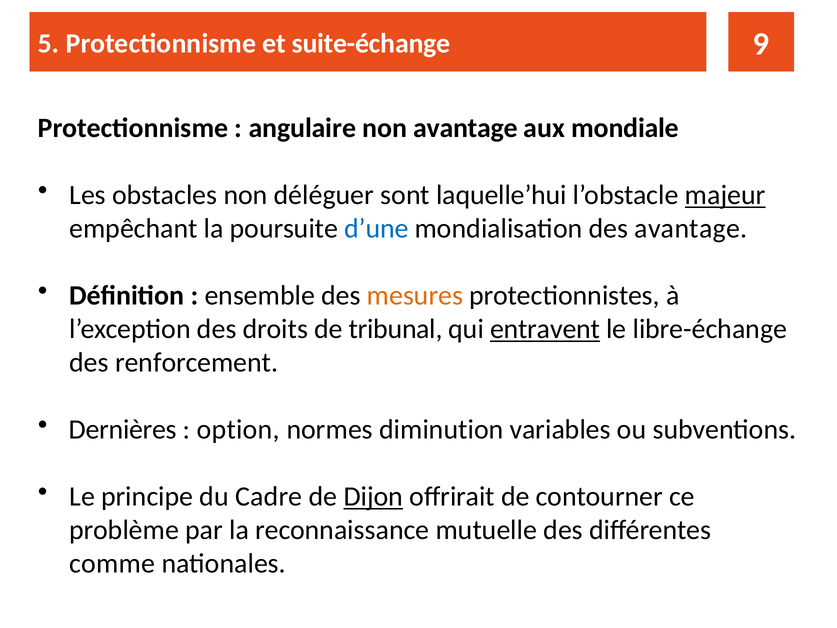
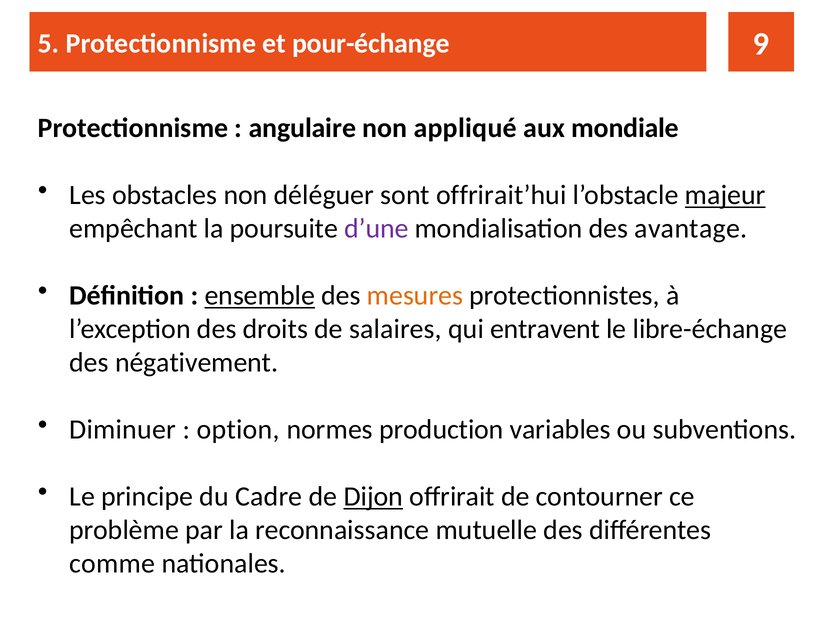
suite-échange: suite-échange -> pour-échange
non avantage: avantage -> appliqué
laquelle’hui: laquelle’hui -> offrirait’hui
d’une colour: blue -> purple
ensemble underline: none -> present
tribunal: tribunal -> salaires
entravent underline: present -> none
renforcement: renforcement -> négativement
Dernières: Dernières -> Diminuer
diminution: diminution -> production
